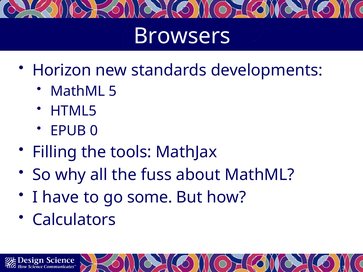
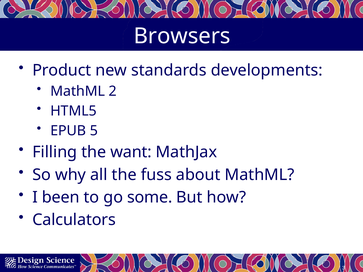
Horizon: Horizon -> Product
5: 5 -> 2
0: 0 -> 5
tools: tools -> want
have: have -> been
